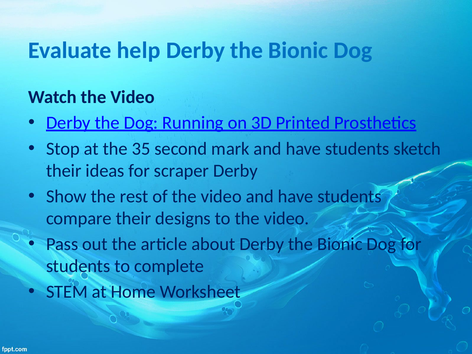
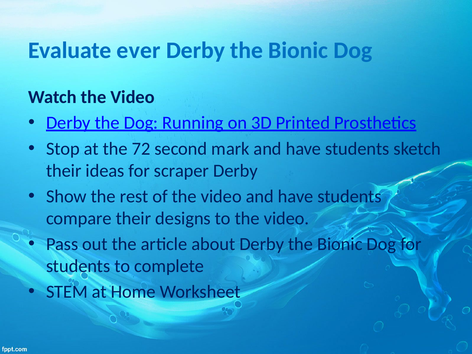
help: help -> ever
35: 35 -> 72
